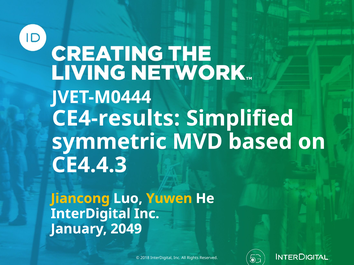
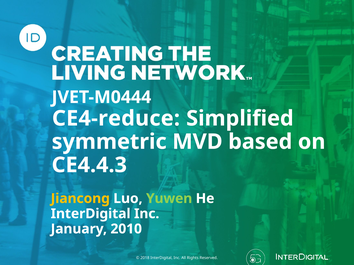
CE4-results: CE4-results -> CE4-reduce
Yuwen colour: yellow -> light green
2049: 2049 -> 2010
